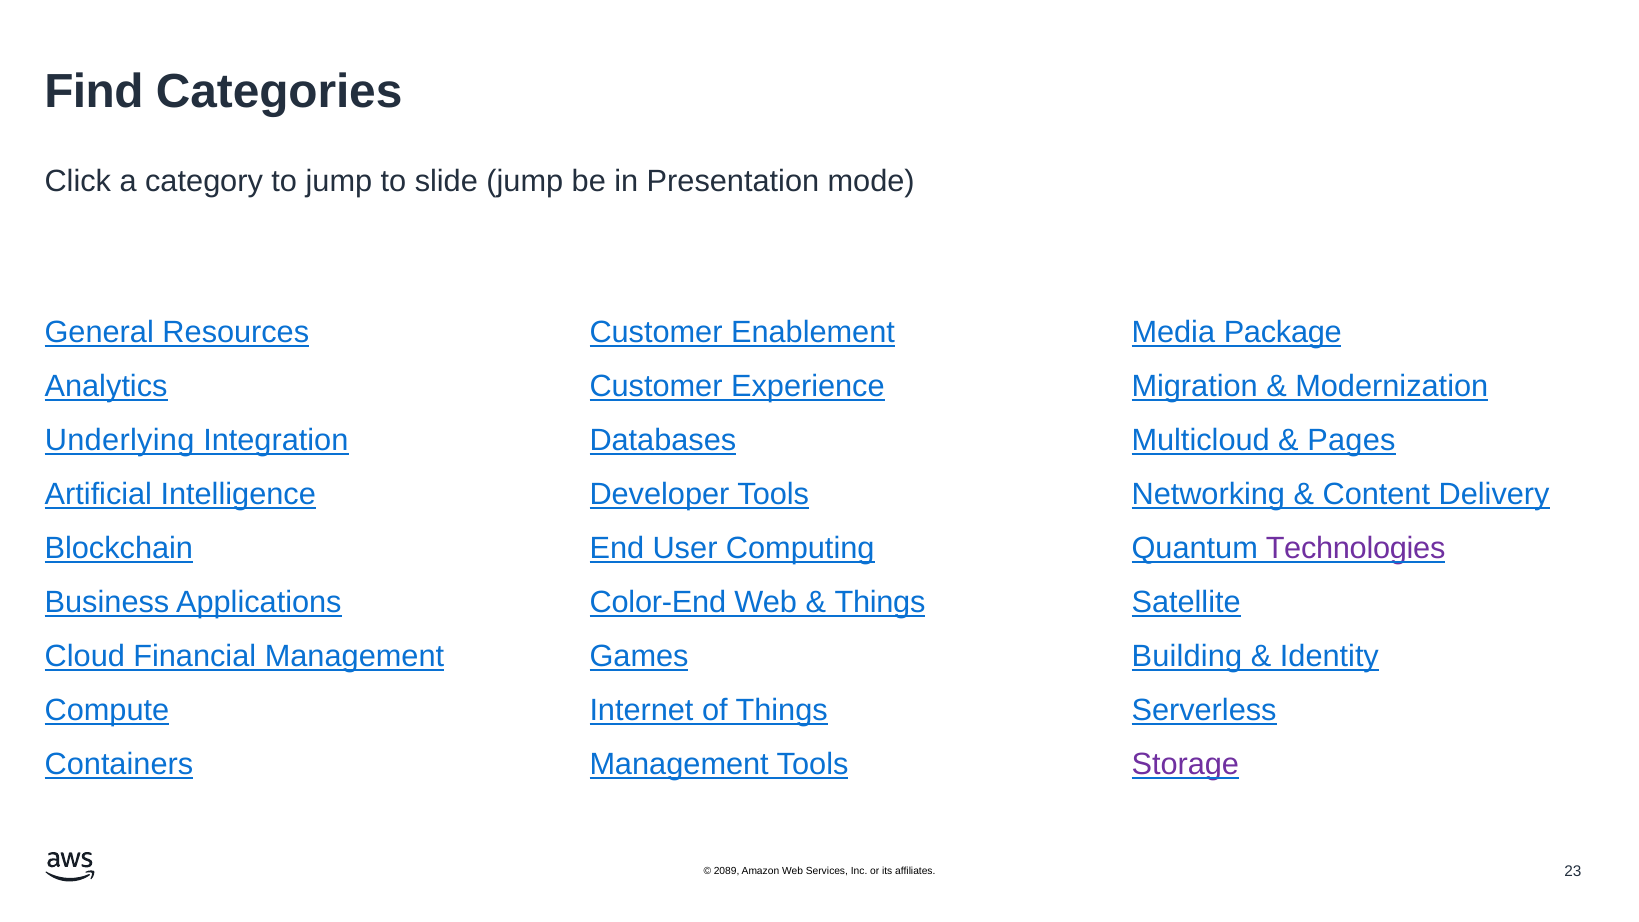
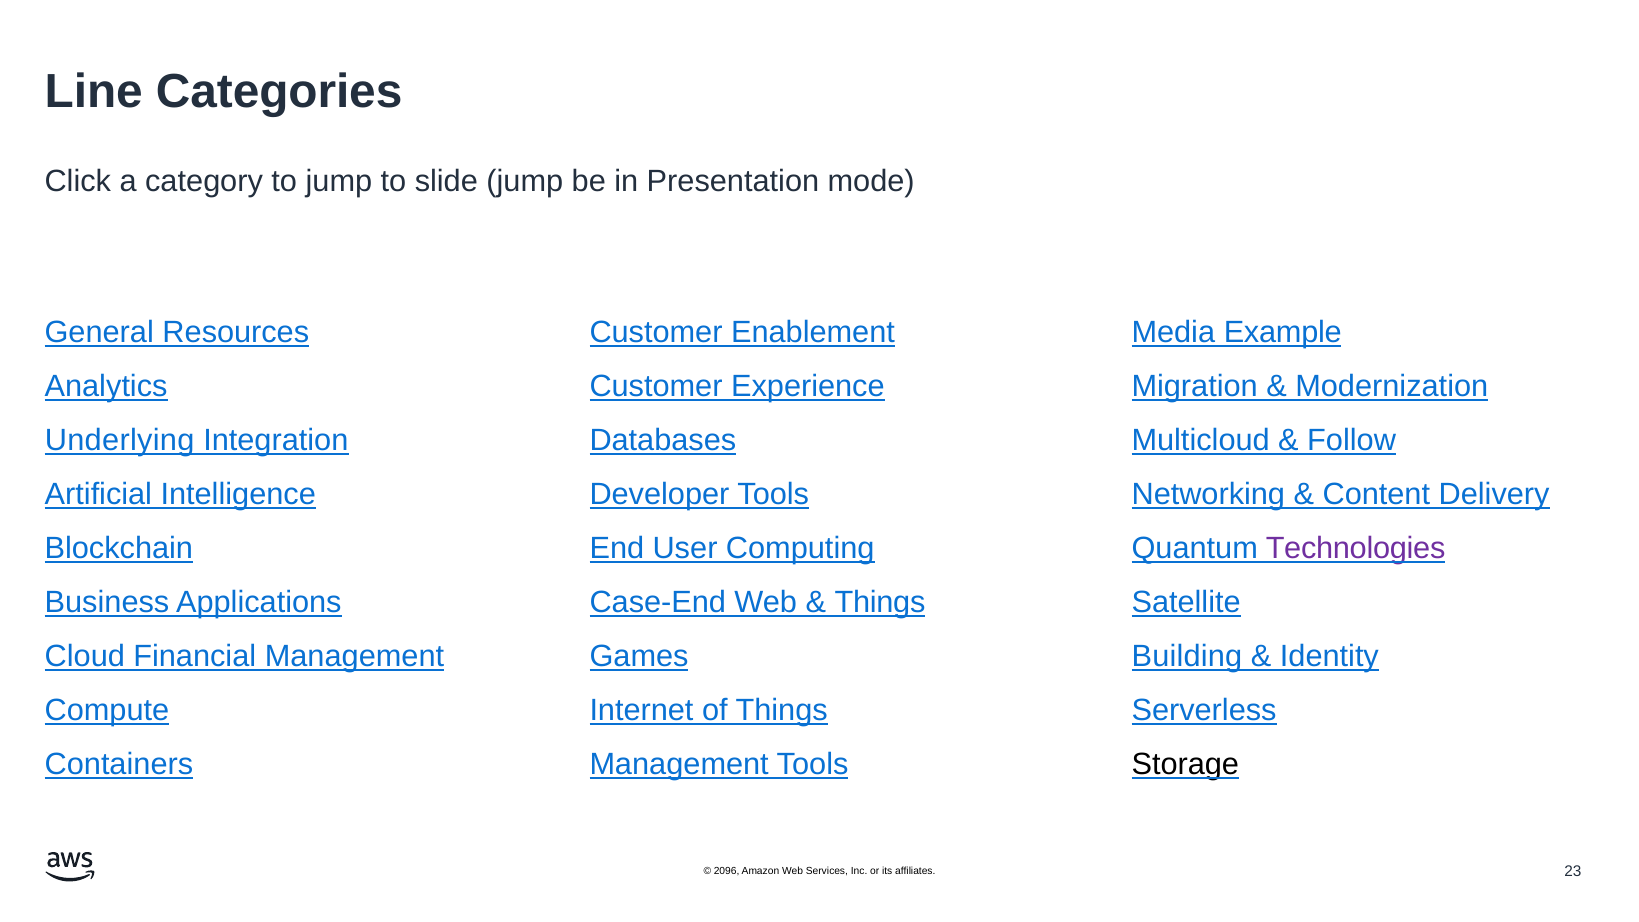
Find: Find -> Line
Package: Package -> Example
Pages: Pages -> Follow
Color-End: Color-End -> Case-End
Storage colour: purple -> black
2089: 2089 -> 2096
